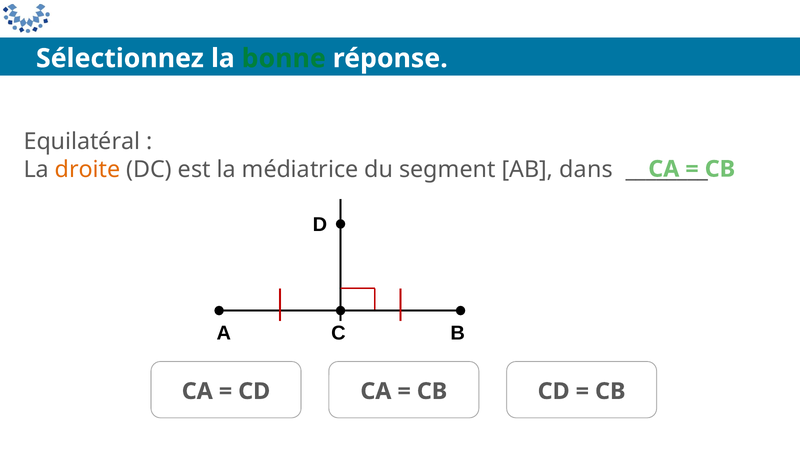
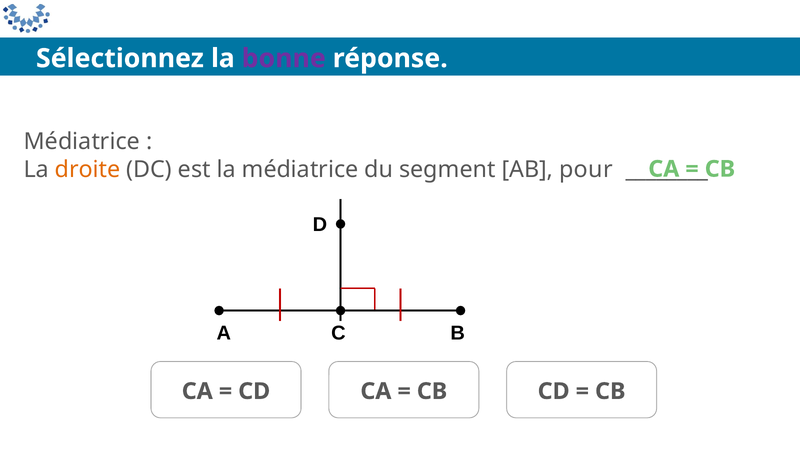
bonne colour: green -> purple
Equilatéral at (82, 141): Equilatéral -> Médiatrice
dans: dans -> pour
